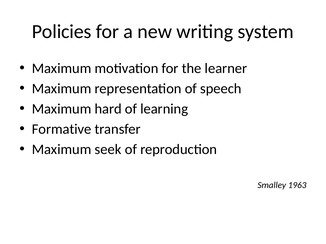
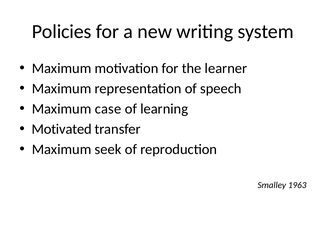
hard: hard -> case
Formative: Formative -> Motivated
